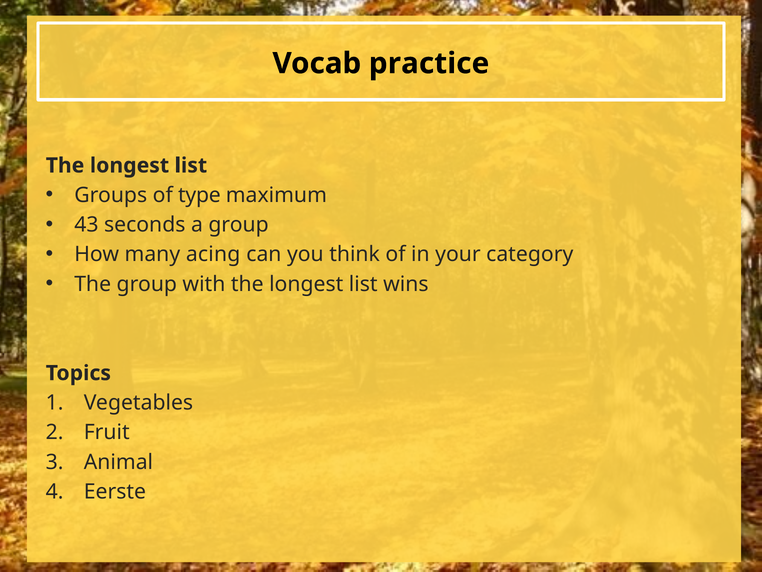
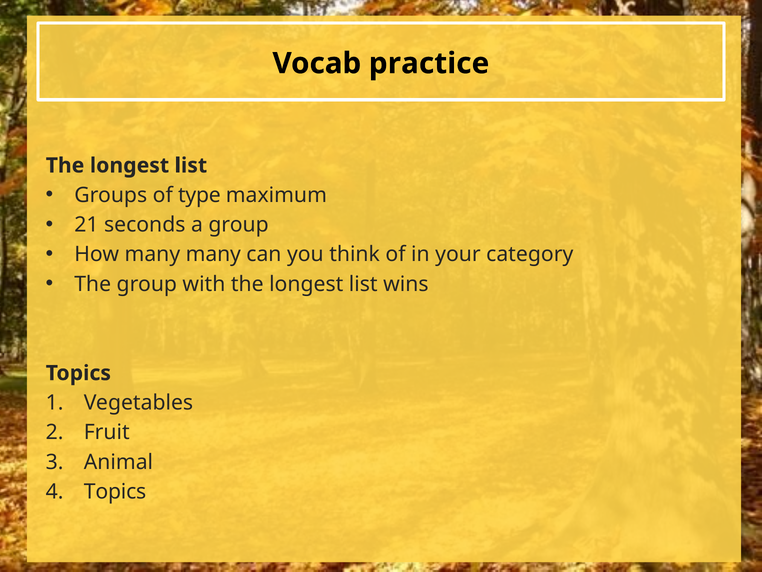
43: 43 -> 21
many acing: acing -> many
Eerste at (115, 491): Eerste -> Topics
